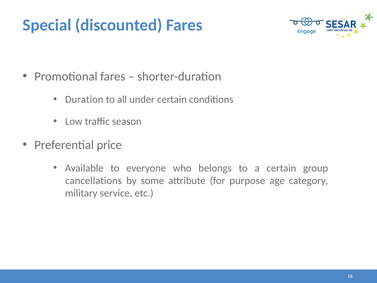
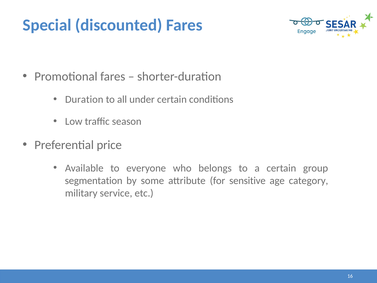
cancellations: cancellations -> segmentation
purpose: purpose -> sensitive
